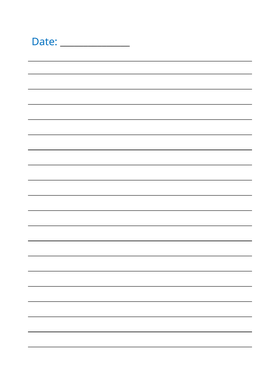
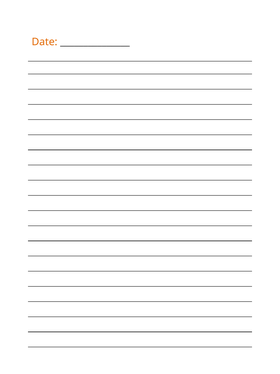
Date colour: blue -> orange
